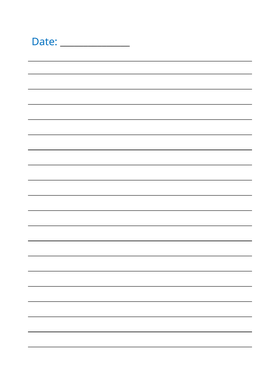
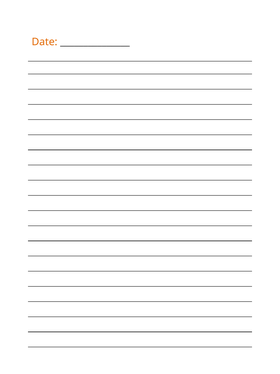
Date colour: blue -> orange
